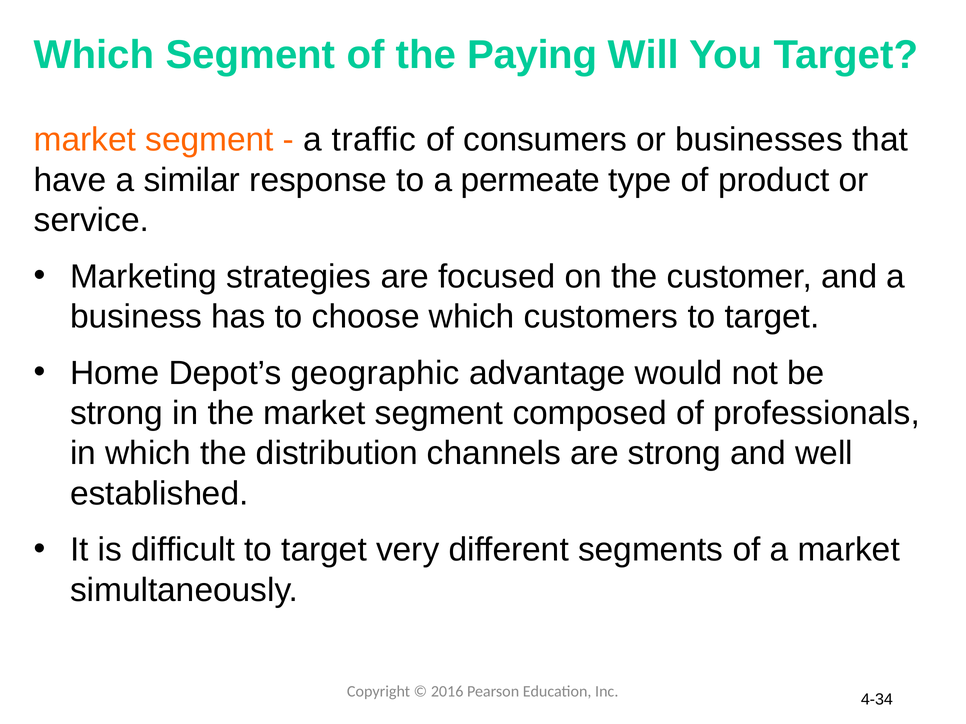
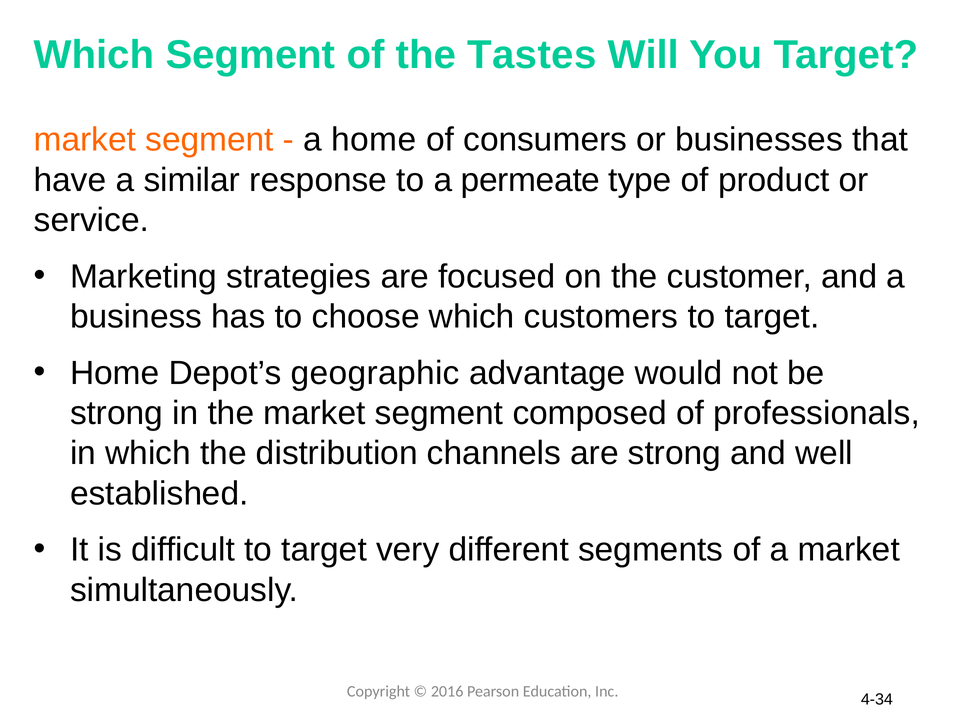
Paying: Paying -> Tastes
a traffic: traffic -> home
